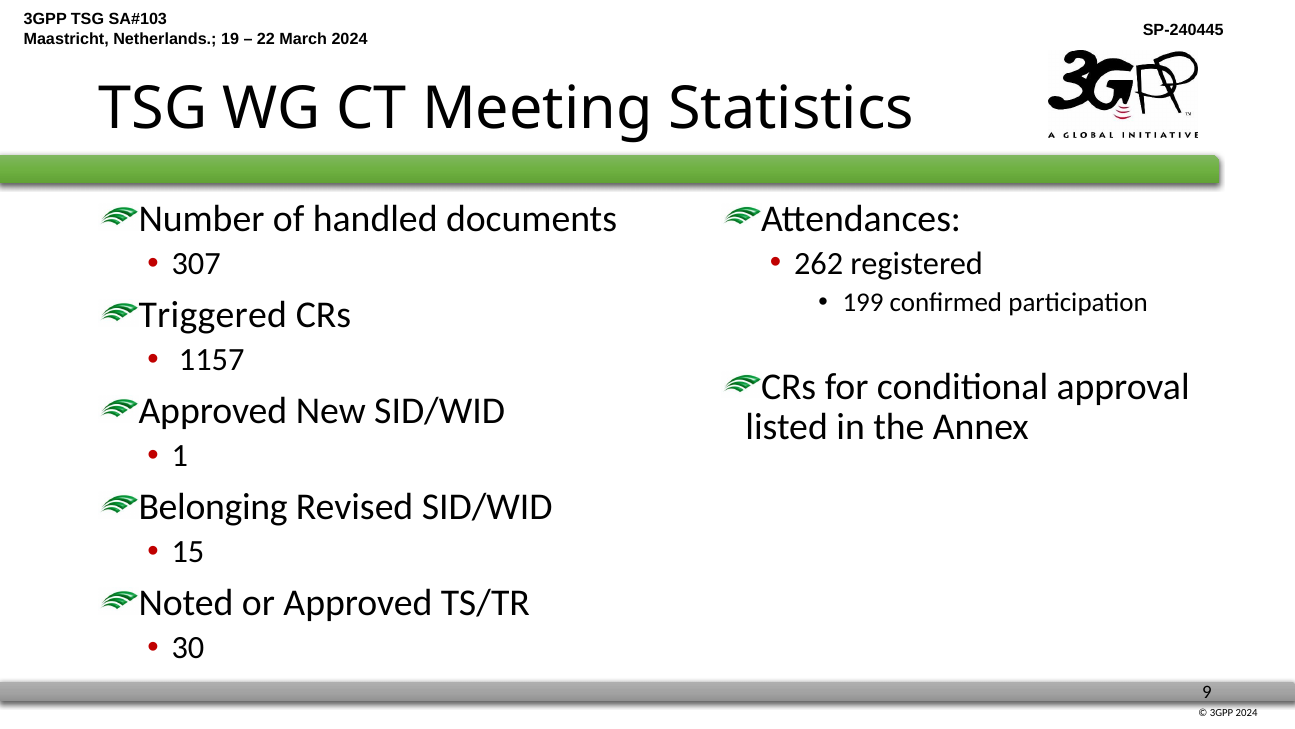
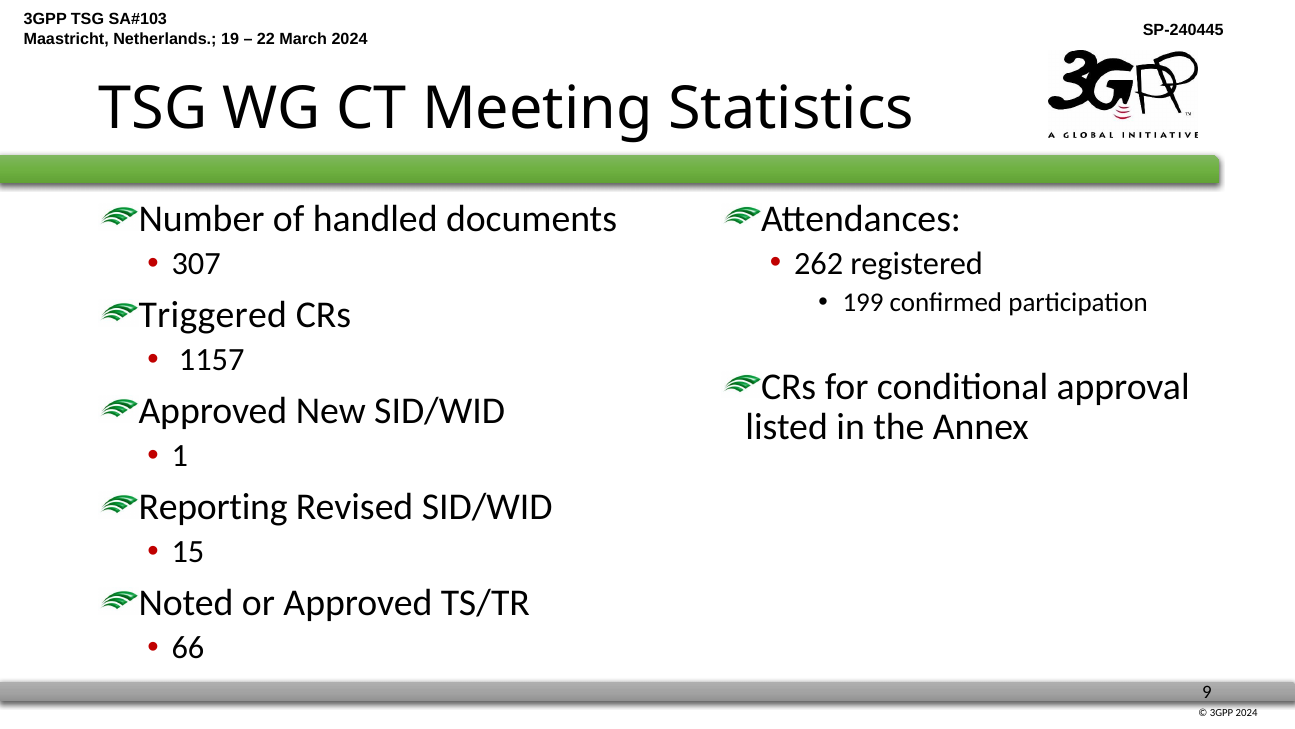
Belonging: Belonging -> Reporting
30: 30 -> 66
